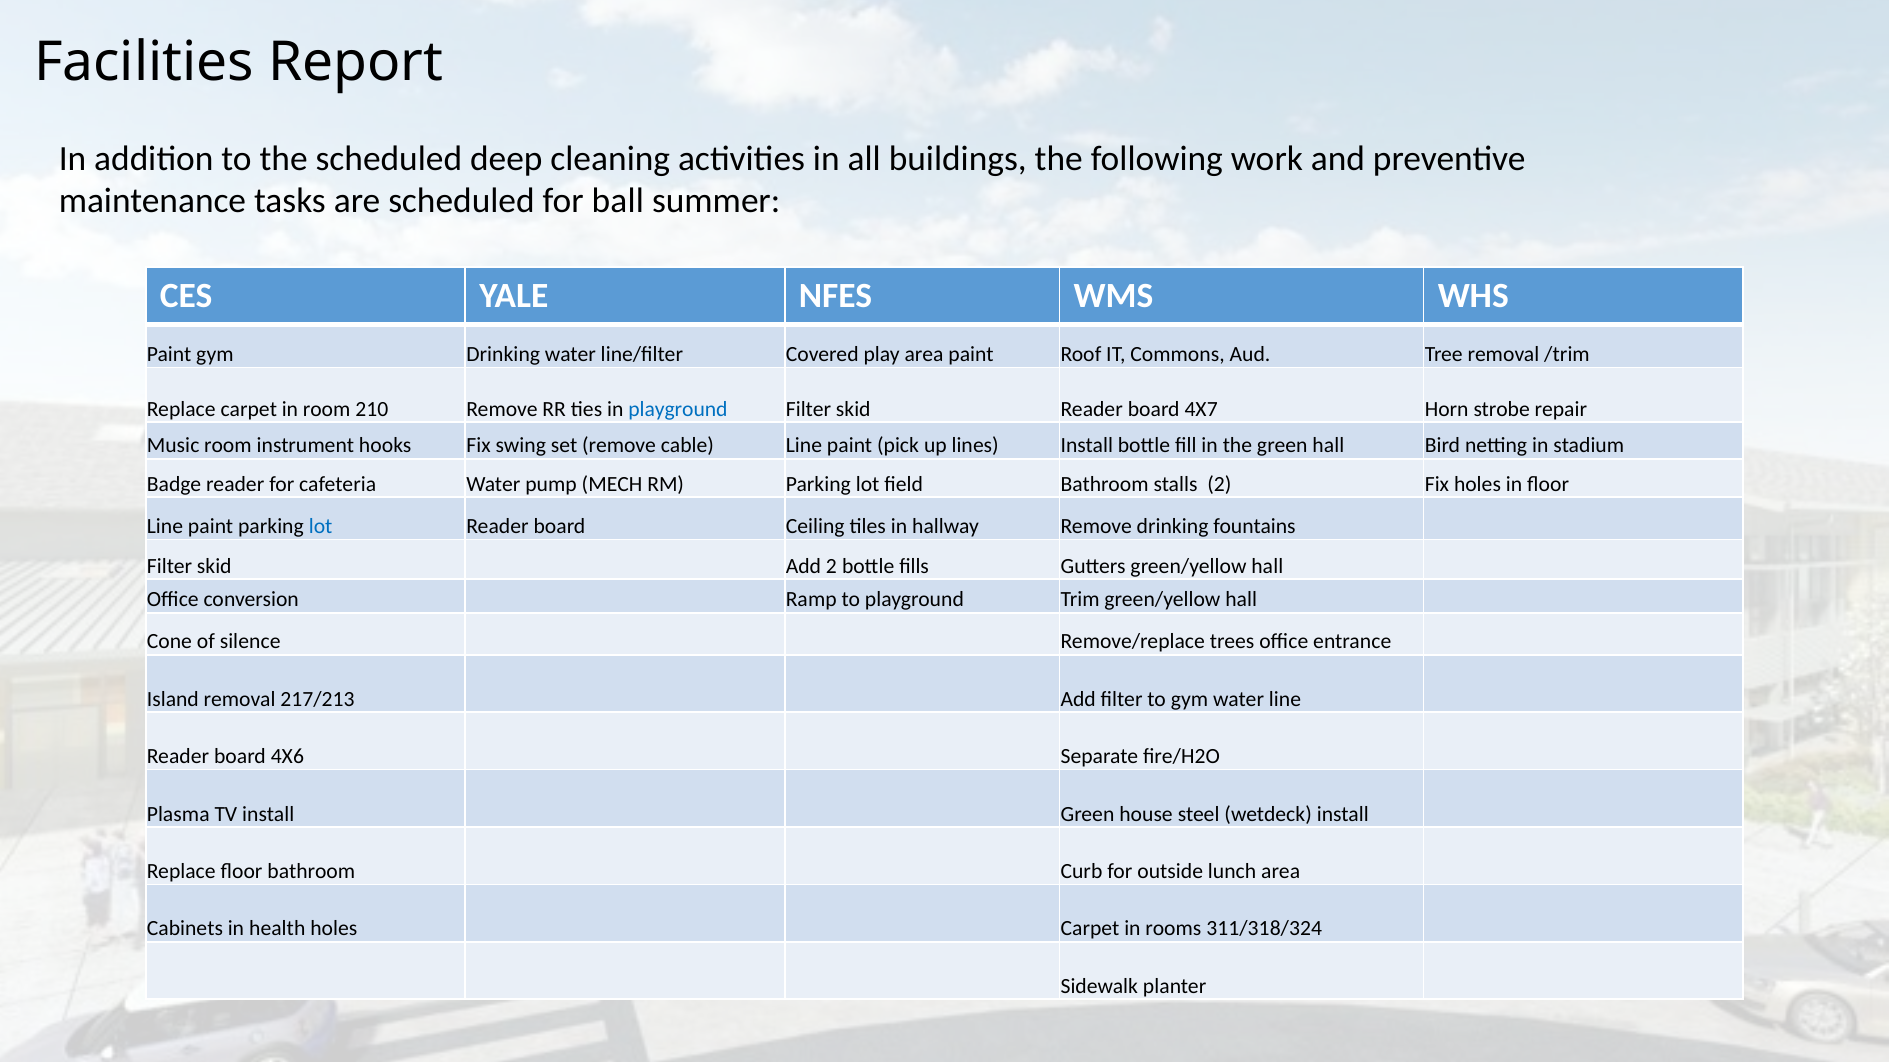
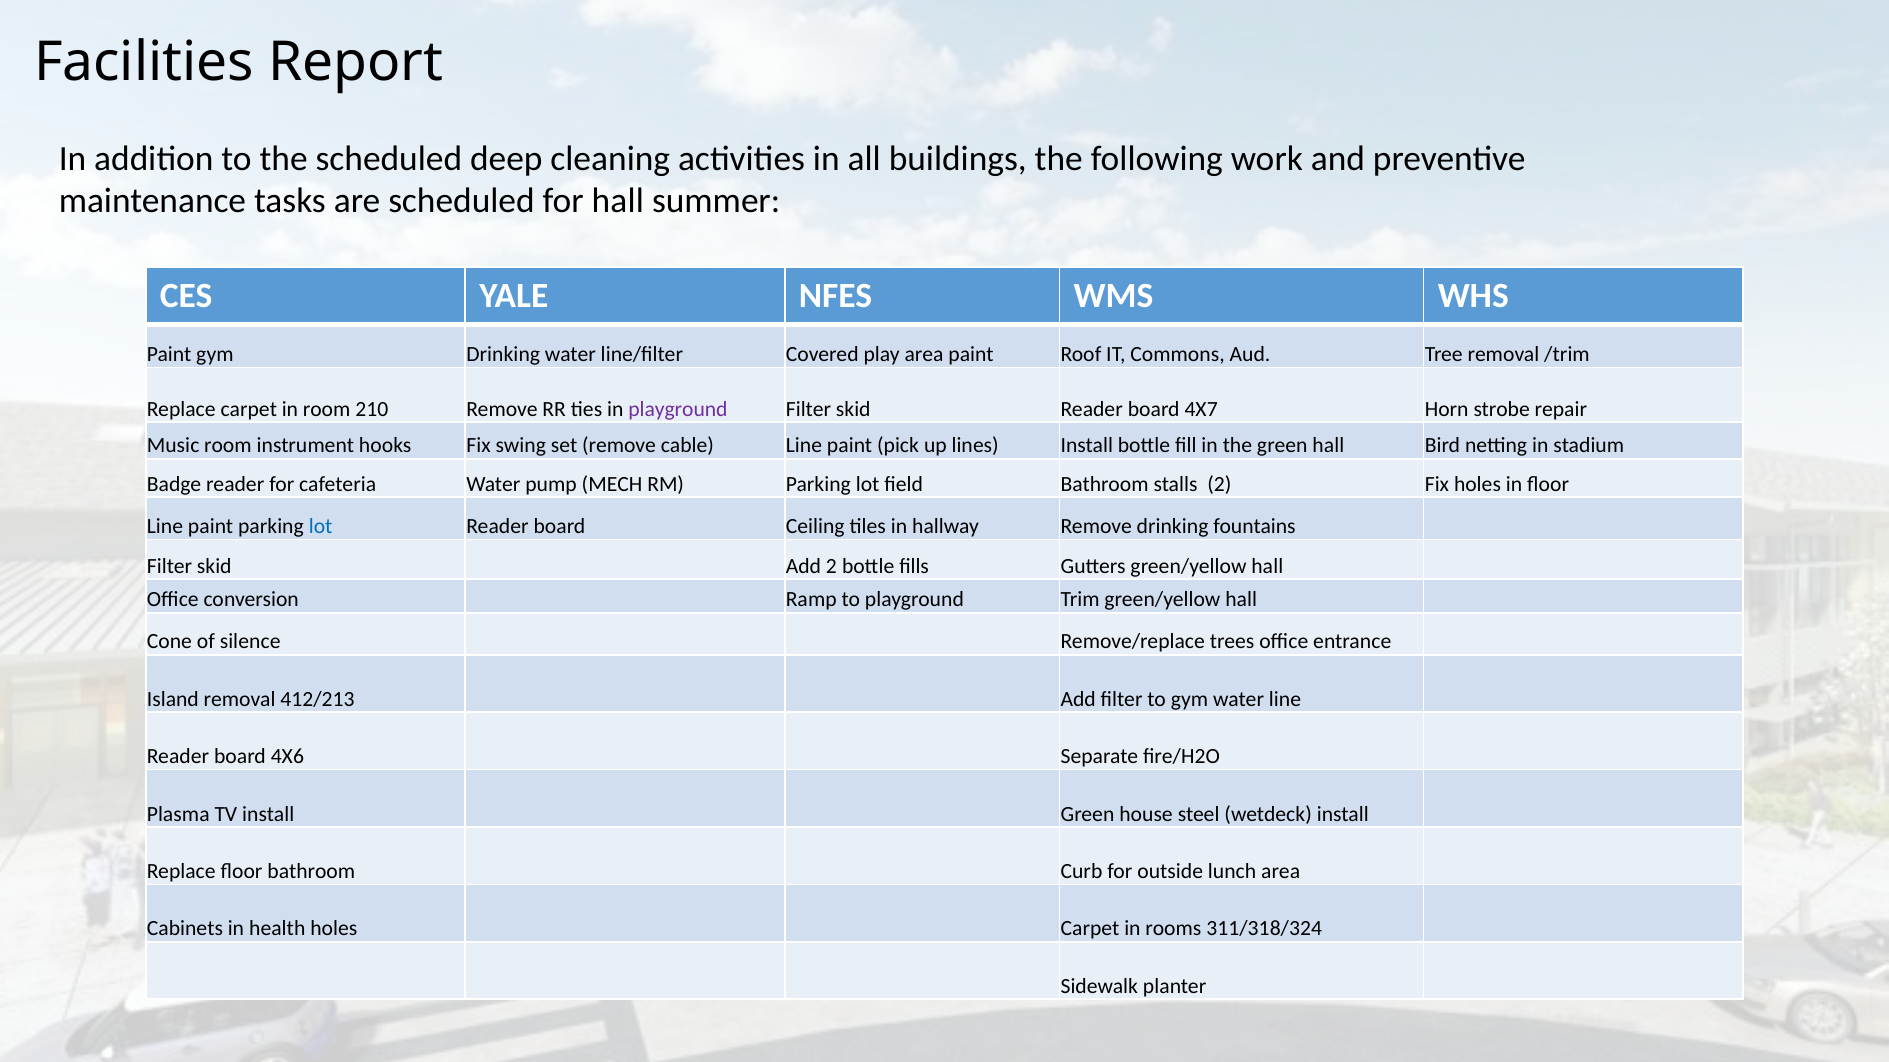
for ball: ball -> hall
playground at (678, 409) colour: blue -> purple
217/213: 217/213 -> 412/213
